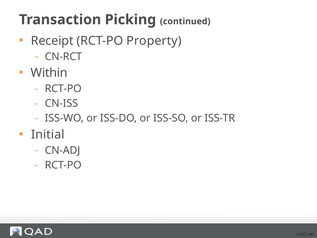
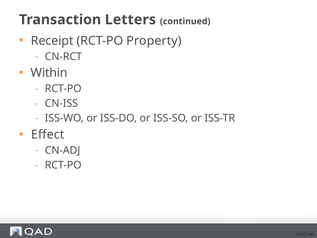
Picking: Picking -> Letters
Initial: Initial -> Effect
